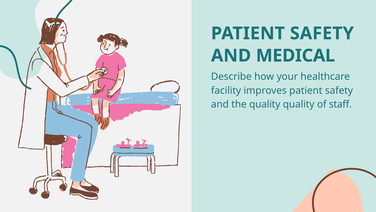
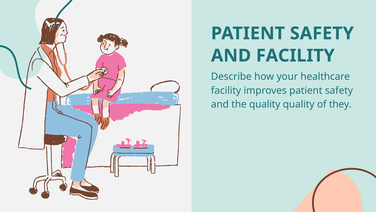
AND MEDICAL: MEDICAL -> FACILITY
staff: staff -> they
